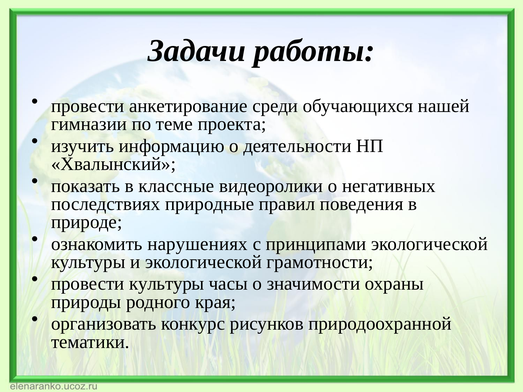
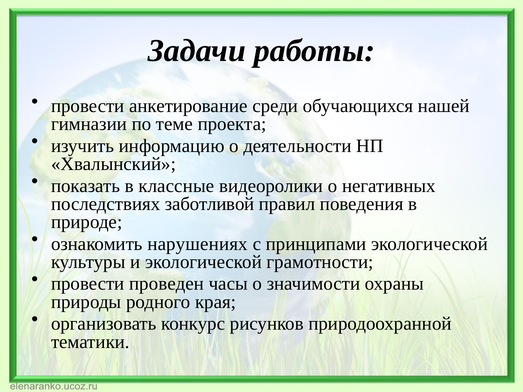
природные: природные -> заботливой
провести культуры: культуры -> проведен
